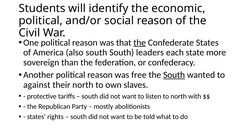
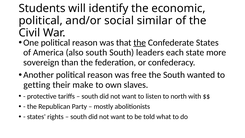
social reason: reason -> similar
South at (174, 75) underline: present -> none
against: against -> getting
their north: north -> make
